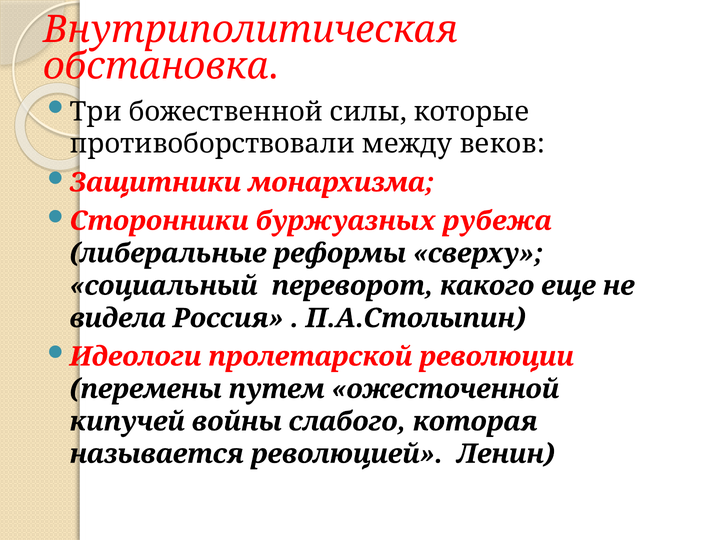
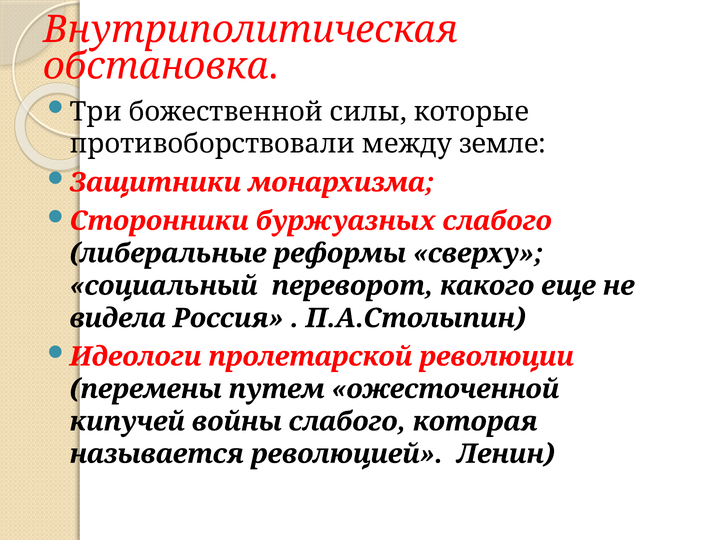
веков: веков -> земле
буржуазных рубежа: рубежа -> слабого
